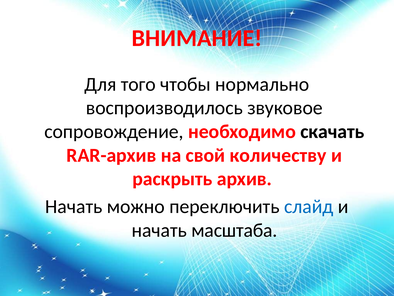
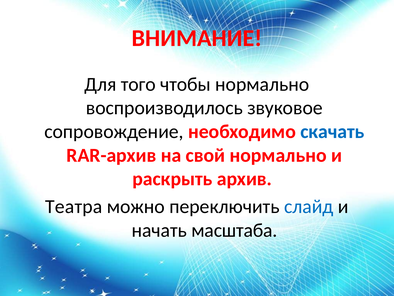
скачать colour: black -> blue
свой количеству: количеству -> нормально
Начать at (74, 206): Начать -> Театра
